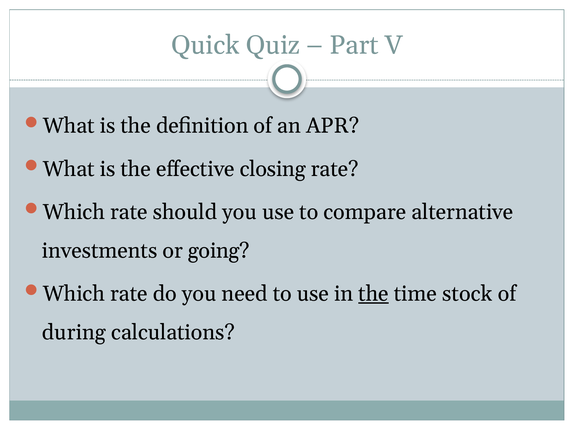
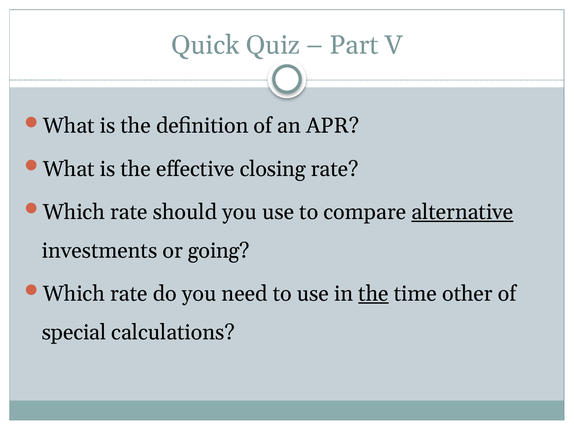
alternative underline: none -> present
stock: stock -> other
during: during -> special
